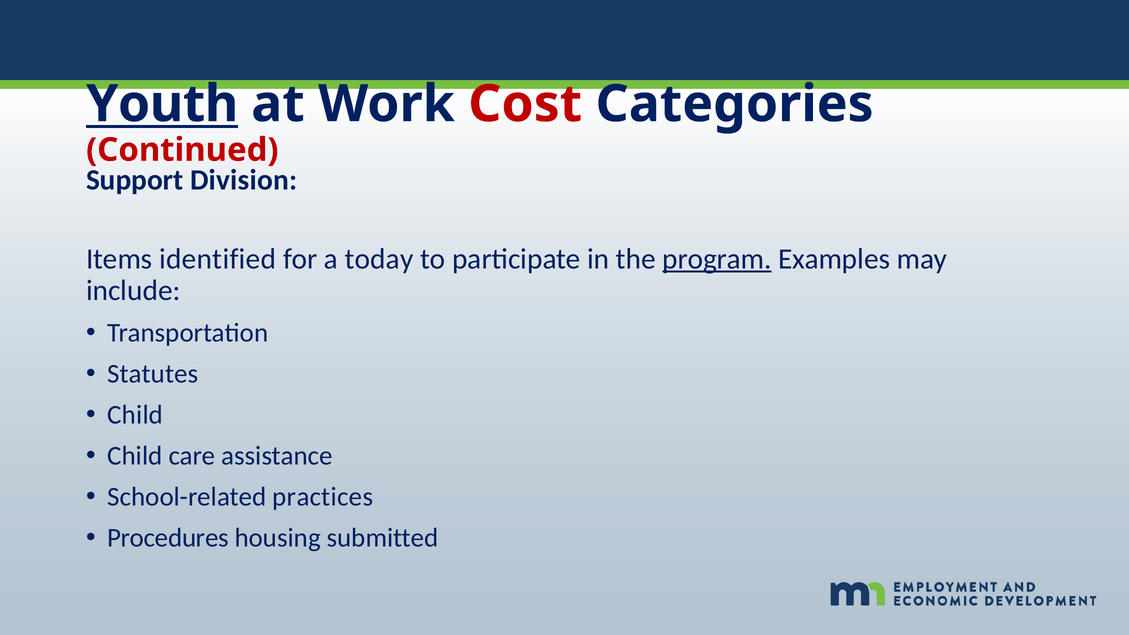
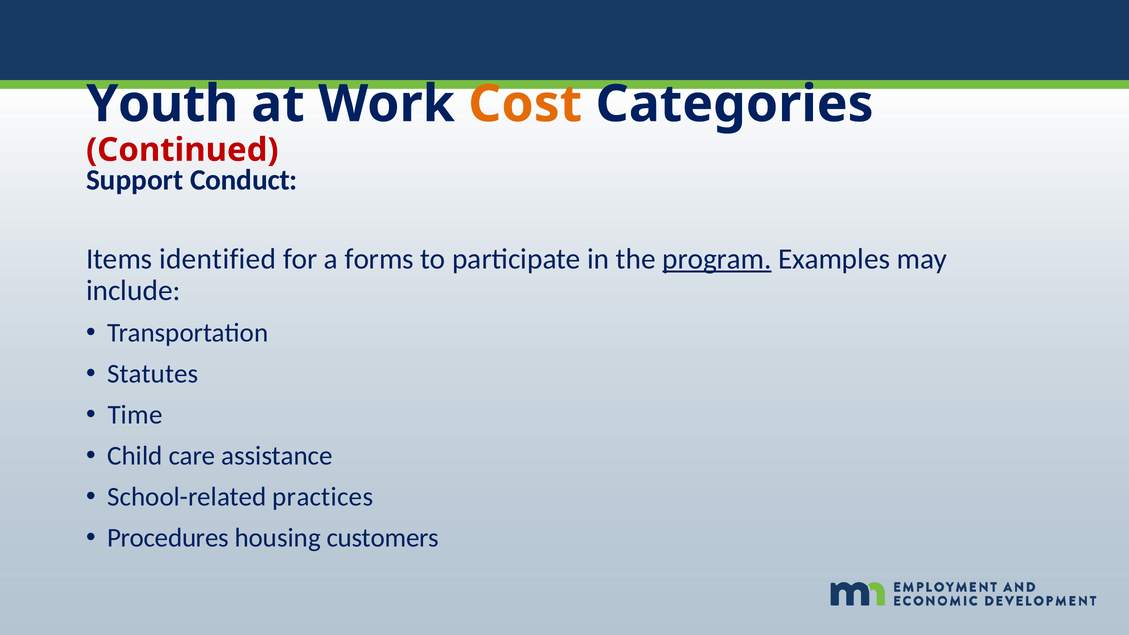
Youth underline: present -> none
Cost colour: red -> orange
Division: Division -> Conduct
today: today -> forms
Child at (135, 415): Child -> Time
submitted: submitted -> customers
